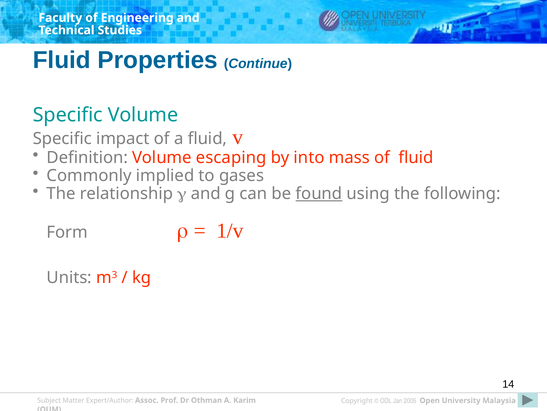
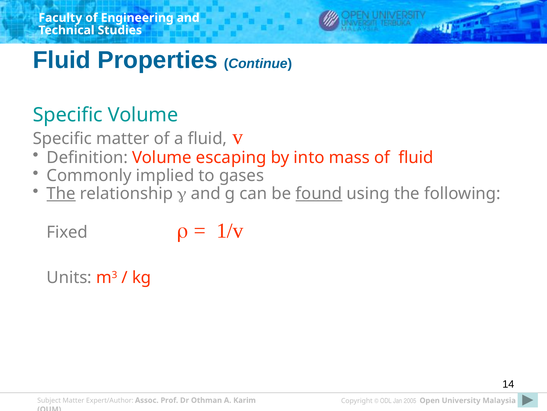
Specific impact: impact -> matter
The at (61, 193) underline: none -> present
Form: Form -> Fixed
